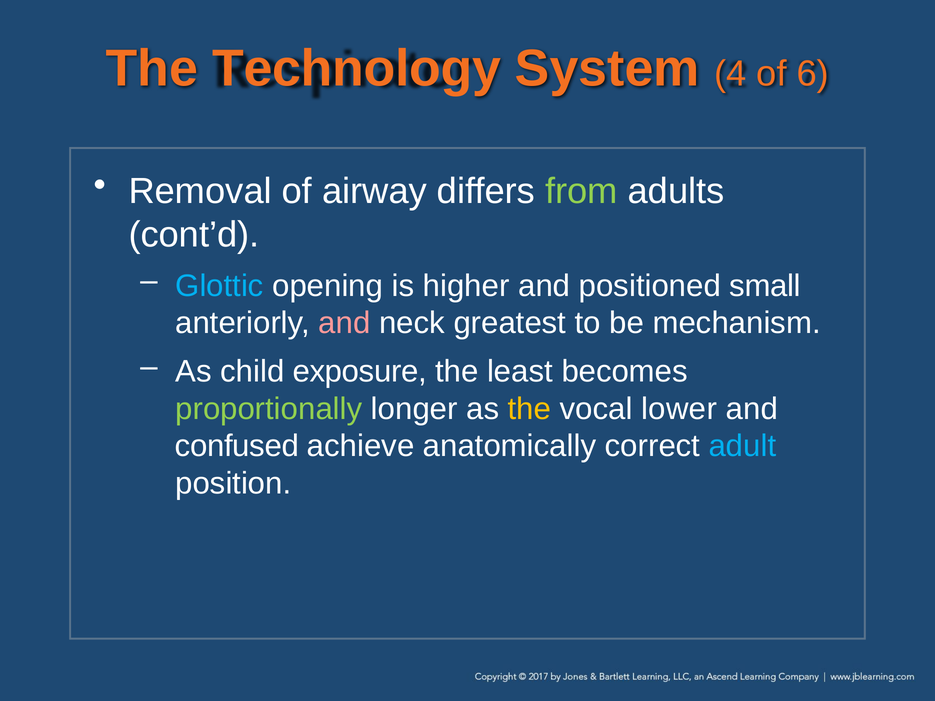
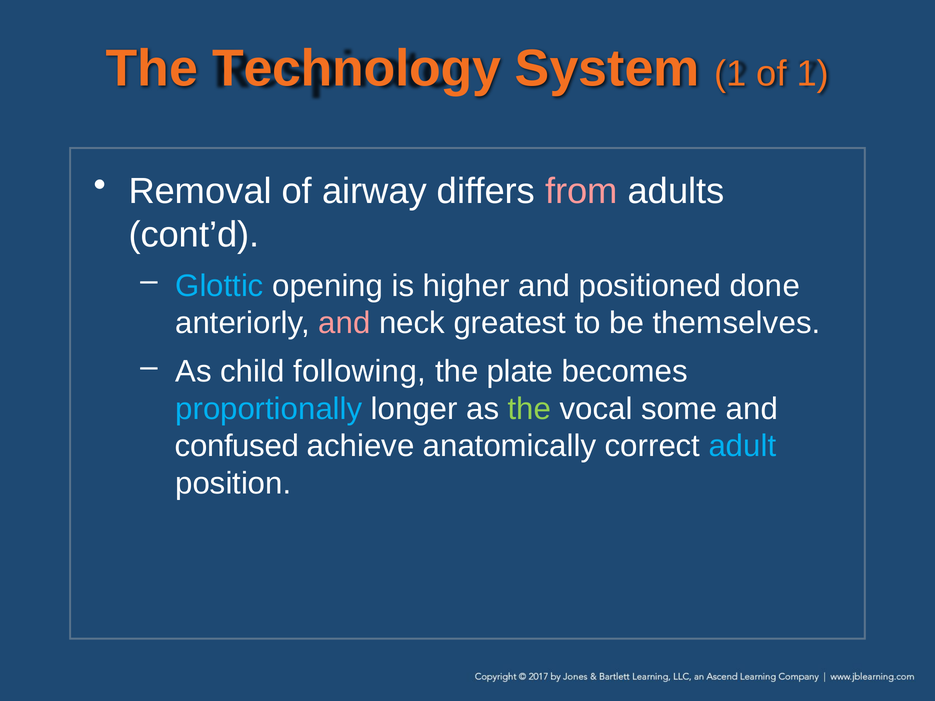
System 4: 4 -> 1
of 6: 6 -> 1
from colour: light green -> pink
small: small -> done
mechanism: mechanism -> themselves
exposure: exposure -> following
least: least -> plate
proportionally colour: light green -> light blue
the at (529, 409) colour: yellow -> light green
lower: lower -> some
